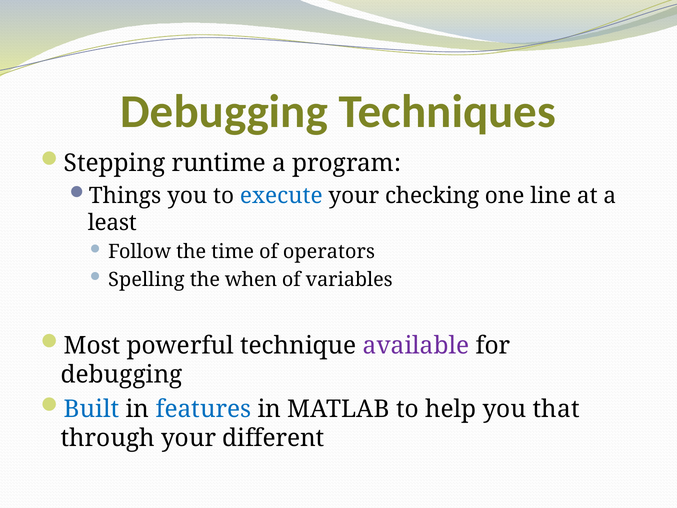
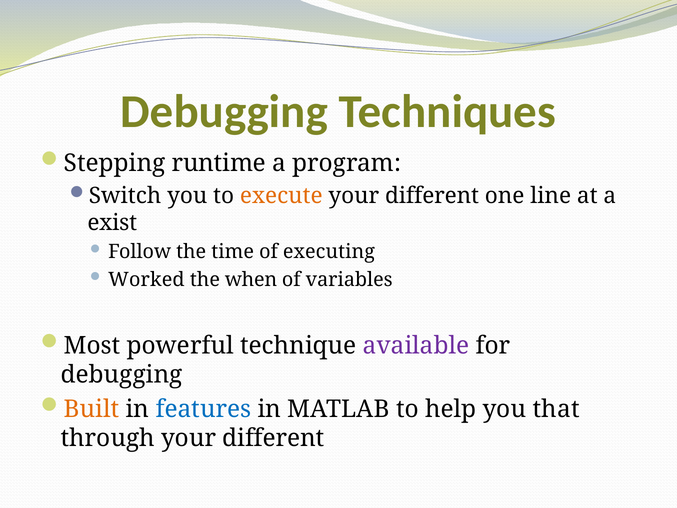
Things: Things -> Switch
execute colour: blue -> orange
checking at (432, 196): checking -> different
least: least -> exist
operators: operators -> executing
Spelling: Spelling -> Worked
Built colour: blue -> orange
